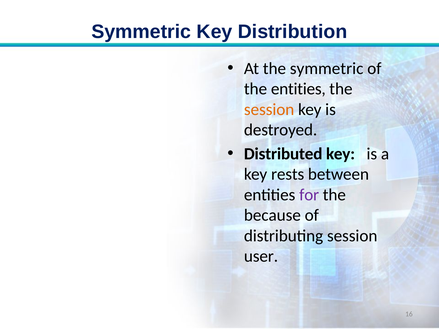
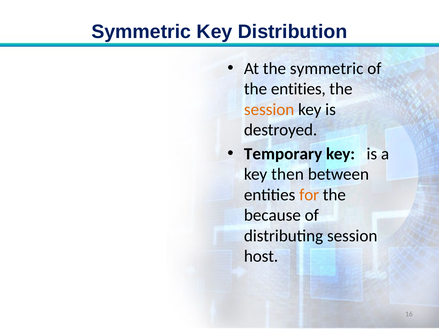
Distributed: Distributed -> Temporary
rests: rests -> then
for colour: purple -> orange
user: user -> host
